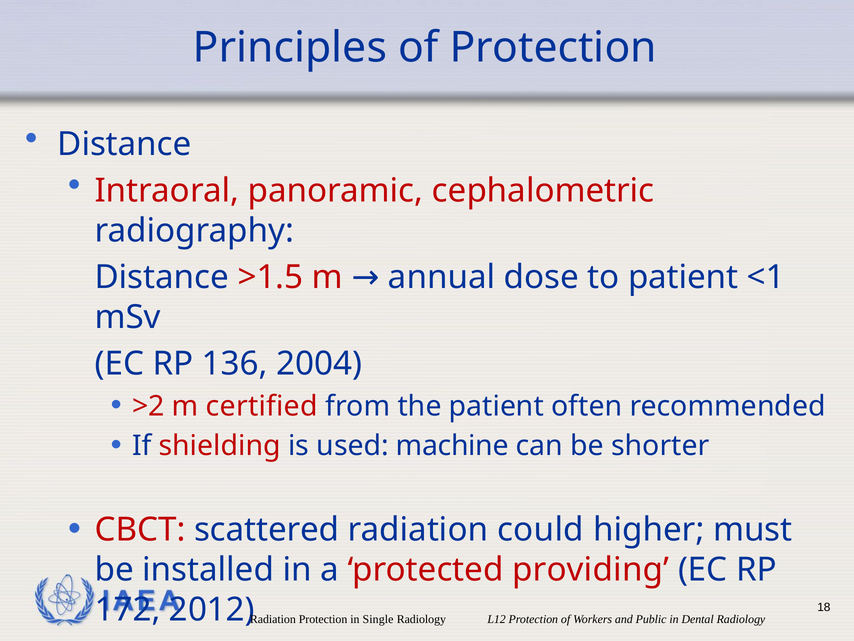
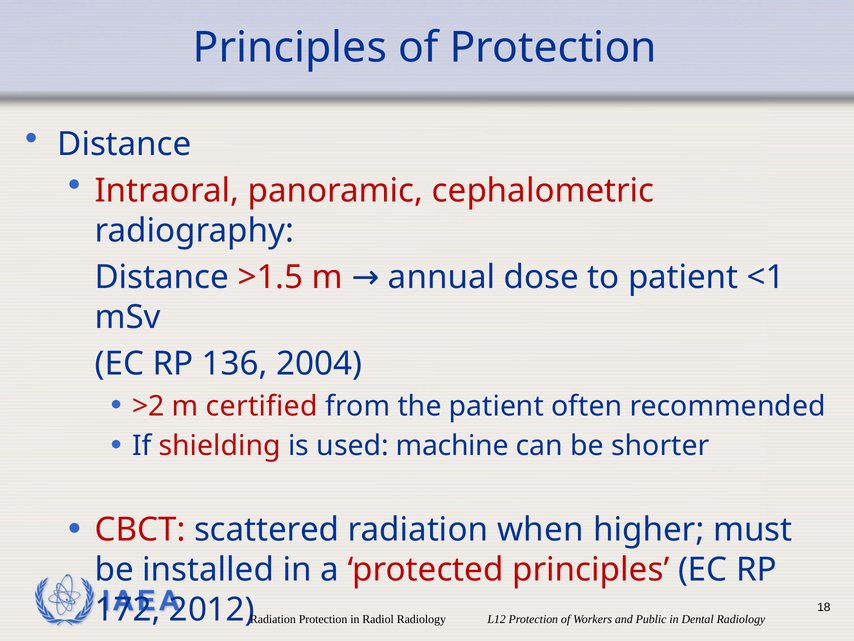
could: could -> when
protected providing: providing -> principles
Single: Single -> Radiol
